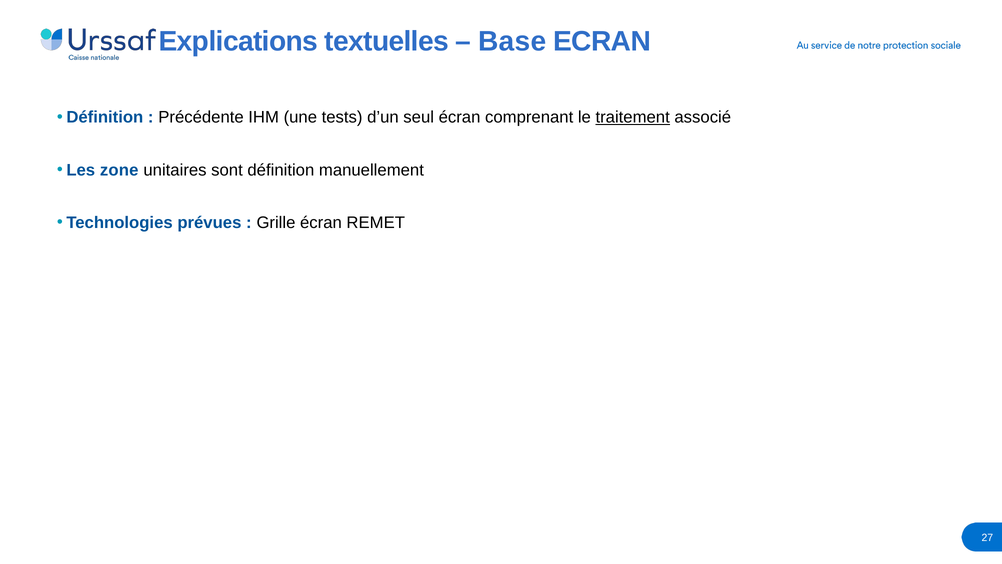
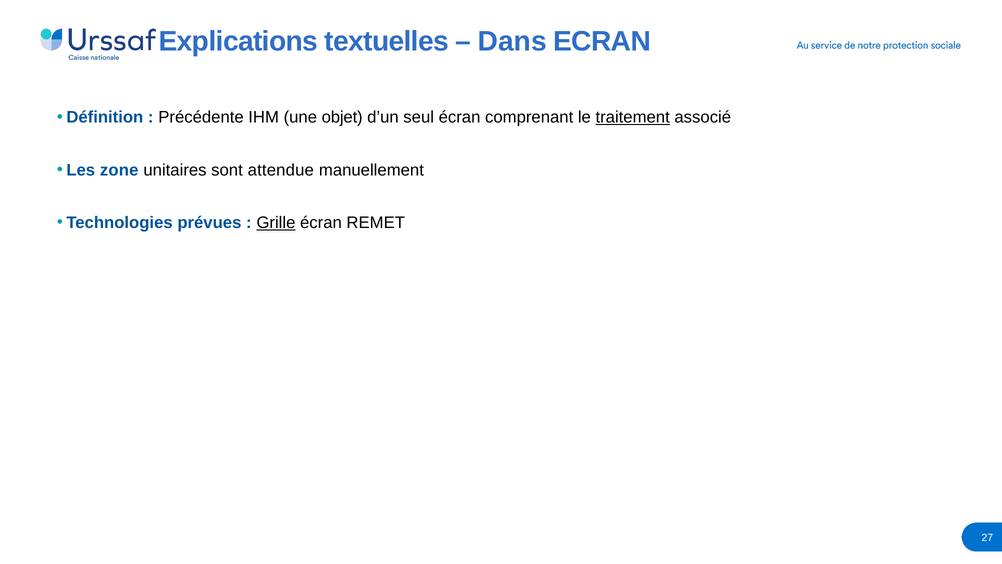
Base: Base -> Dans
tests: tests -> objet
sont définition: définition -> attendue
Grille underline: none -> present
